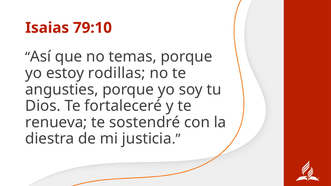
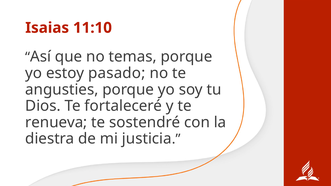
79:10: 79:10 -> 11:10
rodillas: rodillas -> pasado
